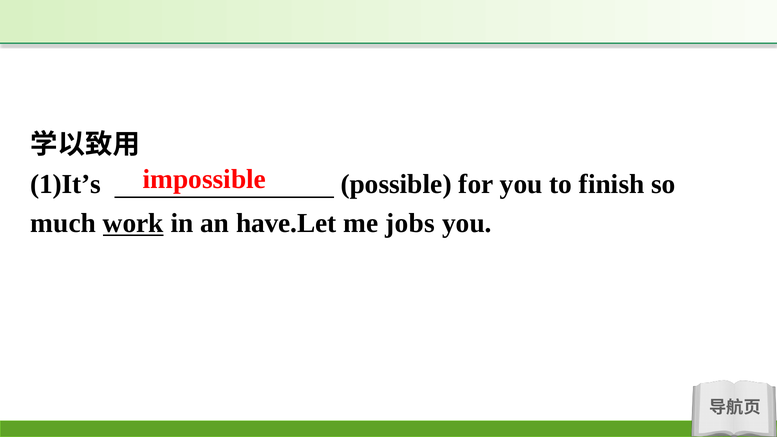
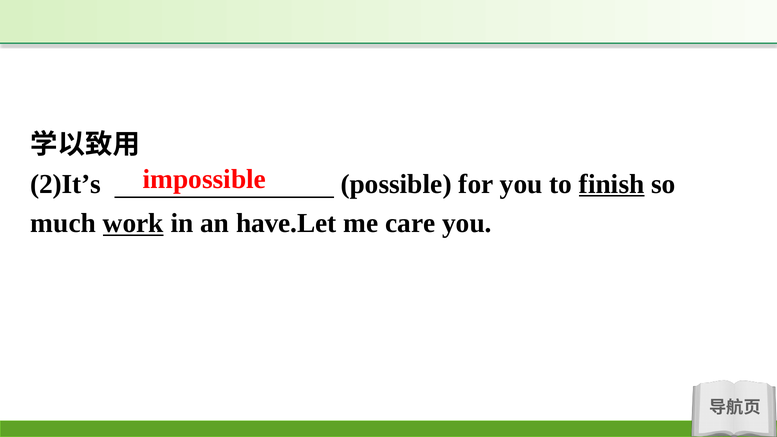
1)It’s: 1)It’s -> 2)It’s
finish underline: none -> present
jobs: jobs -> care
